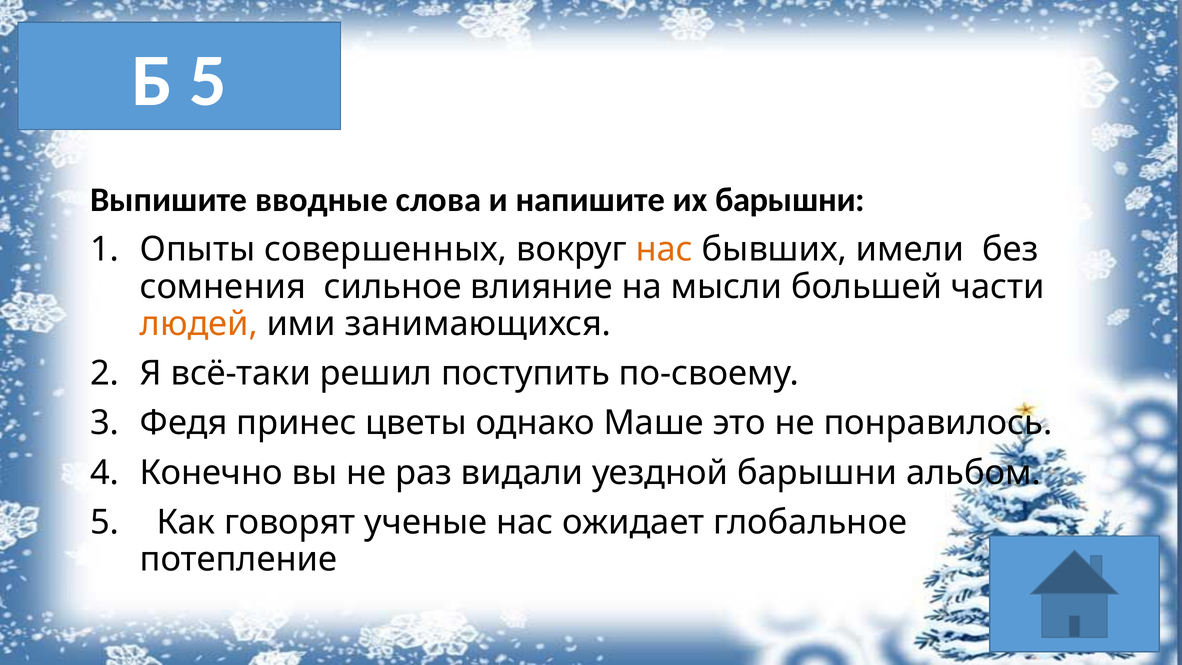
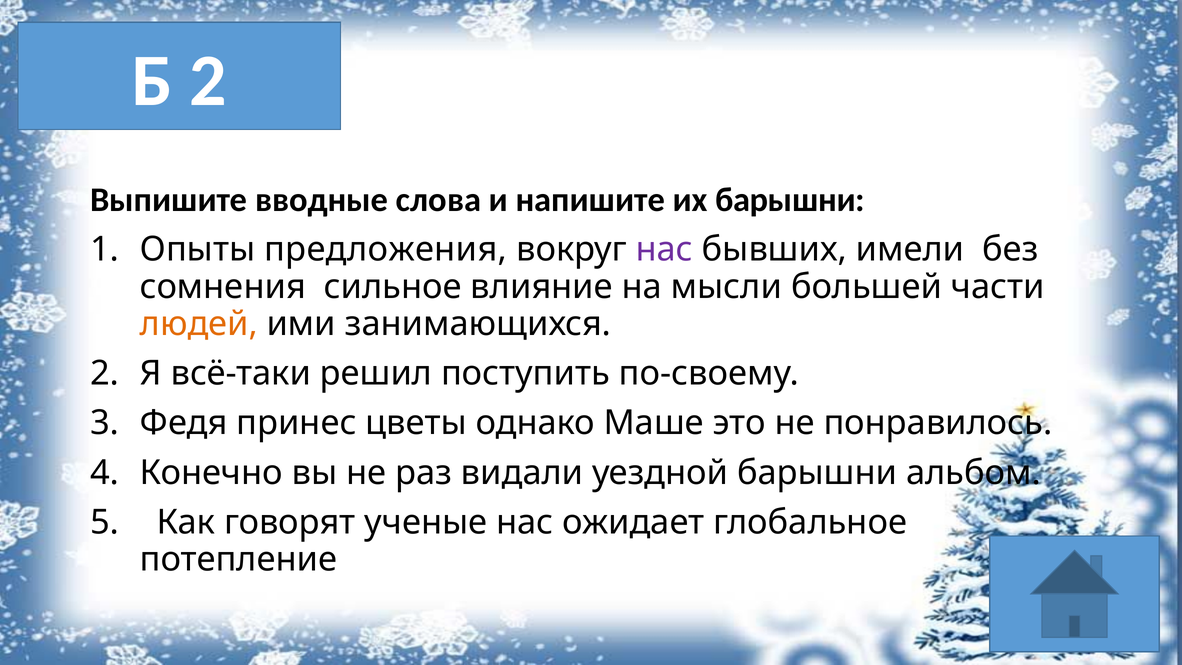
Б 5: 5 -> 2
совершенных: совершенных -> предложения
нас at (664, 249) colour: orange -> purple
